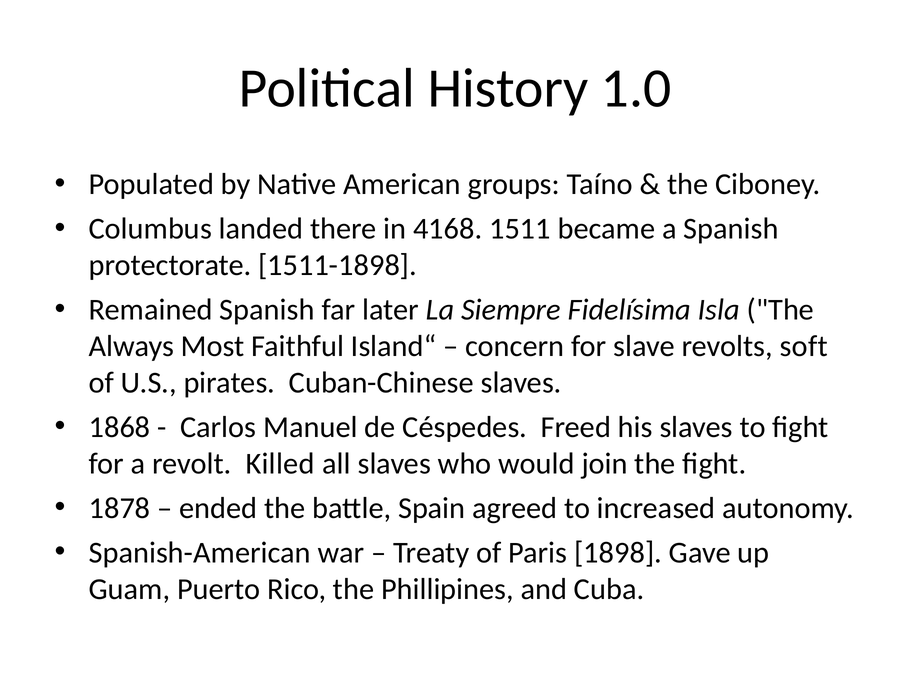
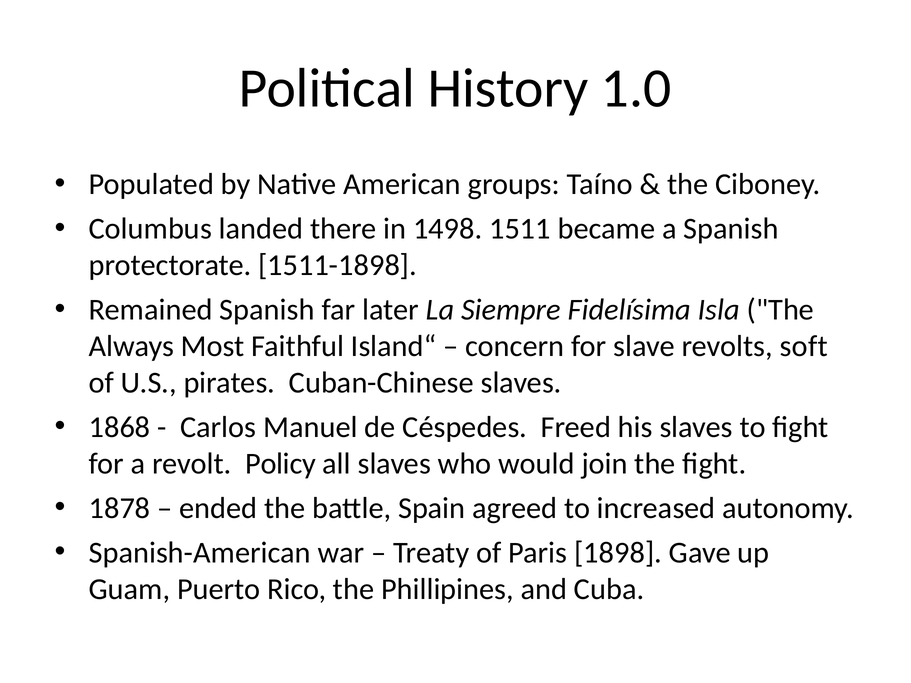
4168: 4168 -> 1498
Killed: Killed -> Policy
